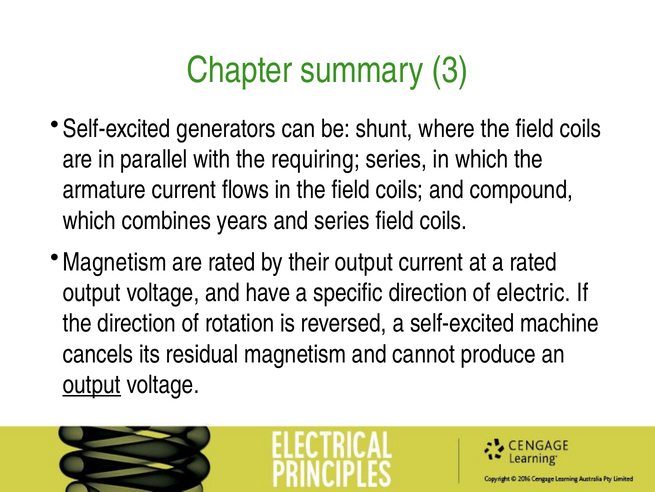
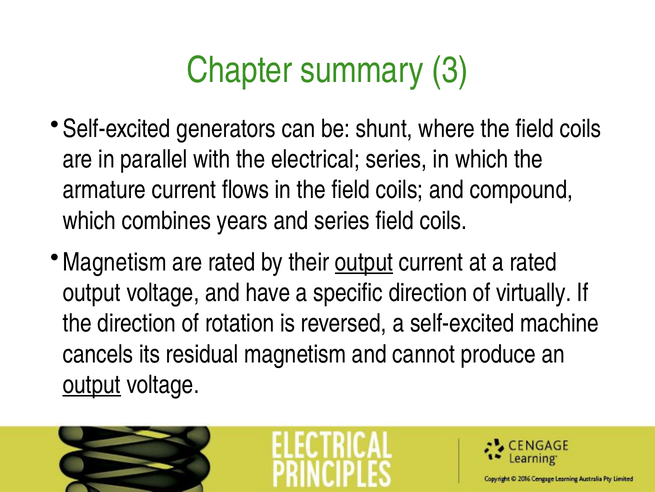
requiring: requiring -> electrical
output at (364, 262) underline: none -> present
electric: electric -> virtually
